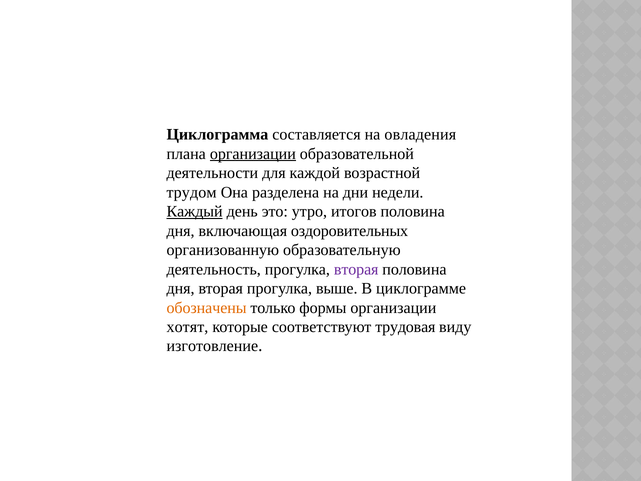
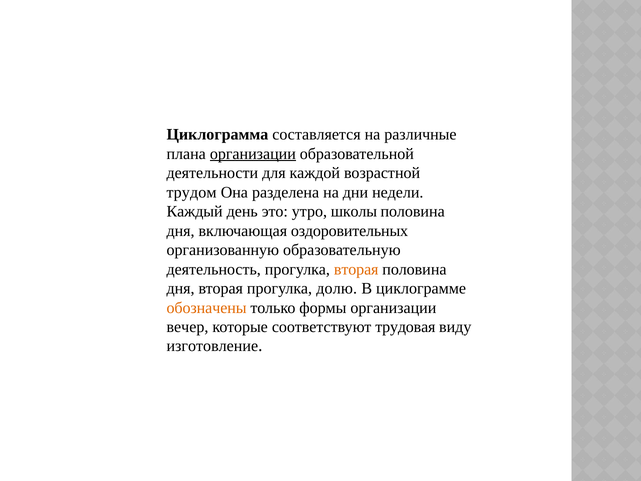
овладения: овладения -> различные
Каждый underline: present -> none
итогов: итогов -> школы
вторая at (356, 269) colour: purple -> orange
выше: выше -> долю
хотят: хотят -> вечер
